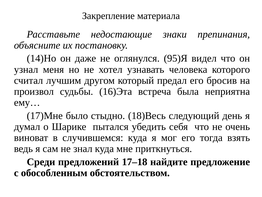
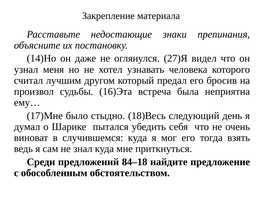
95)Я: 95)Я -> 27)Я
17–18: 17–18 -> 84–18
